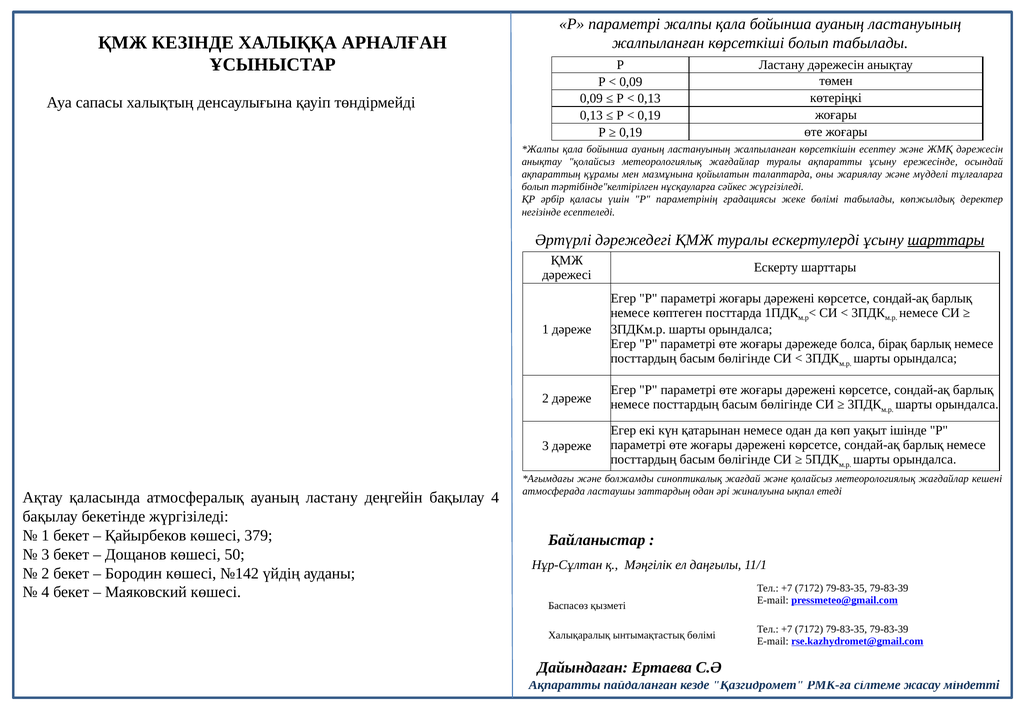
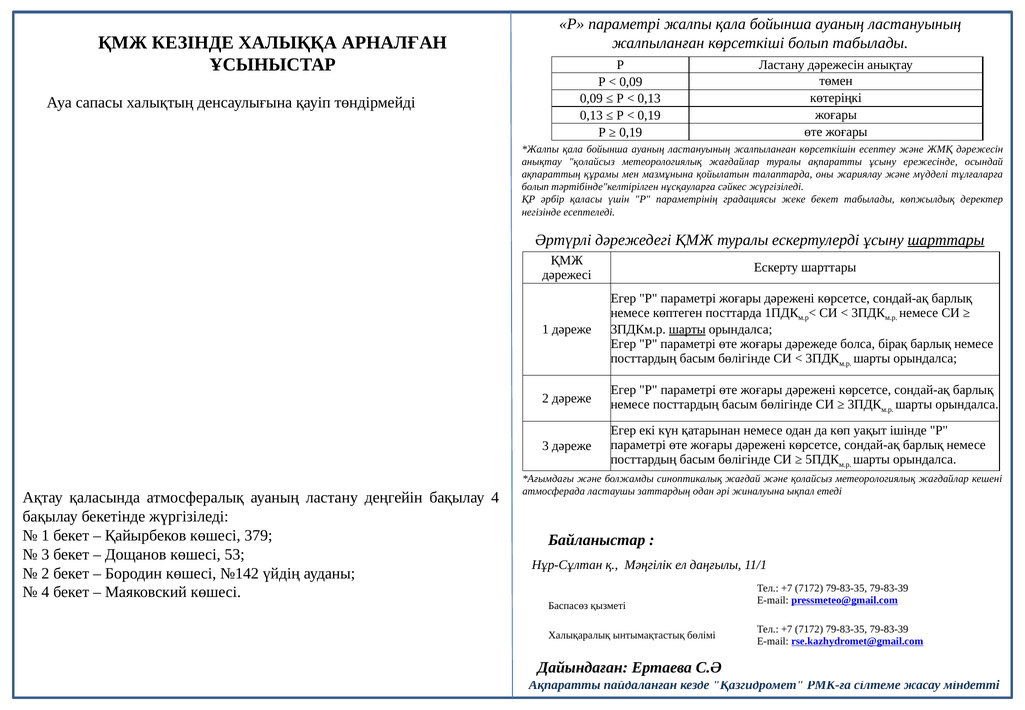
жеке бөлімі: бөлімі -> бекет
шарты at (687, 329) underline: none -> present
50: 50 -> 53
